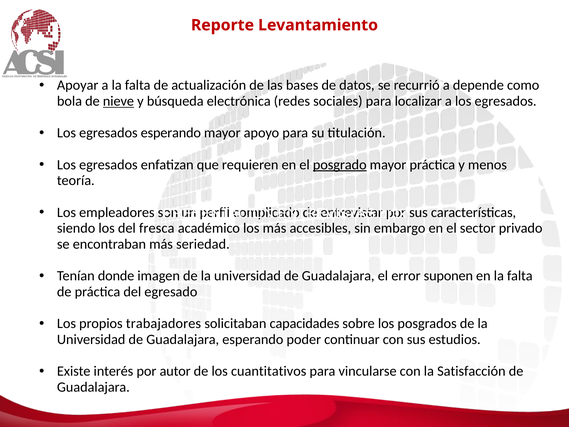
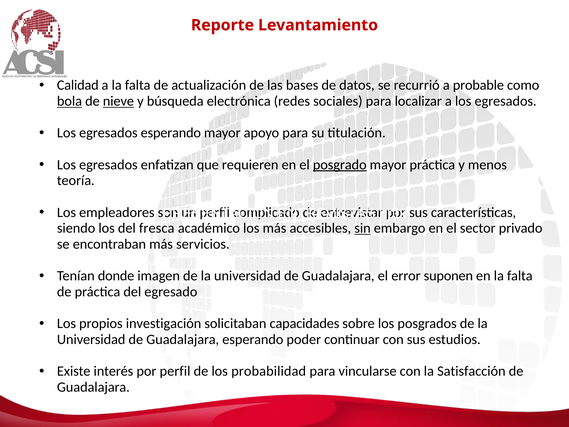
Apoyar: Apoyar -> Calidad
depende: depende -> probable
bola underline: none -> present
sin underline: none -> present
seriedad: seriedad -> servicios
trabajadores: trabajadores -> investigación
por autor: autor -> perfil
cuantitativos: cuantitativos -> probabilidad
